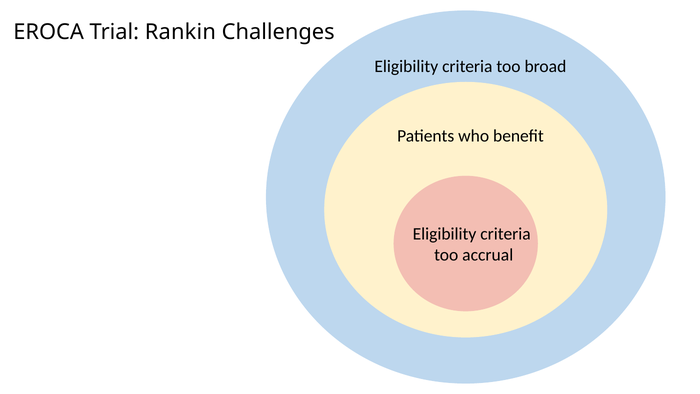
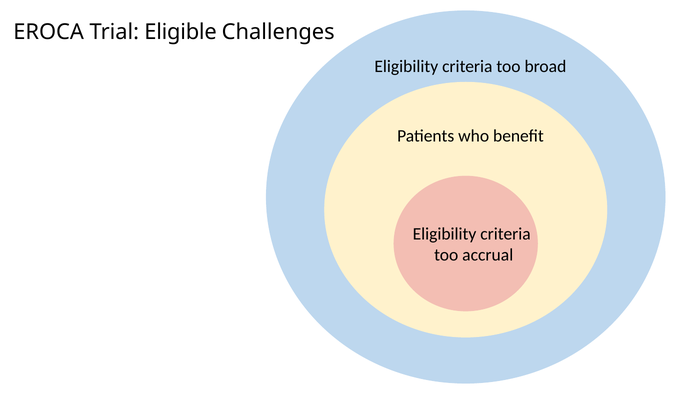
Rankin: Rankin -> Eligible
